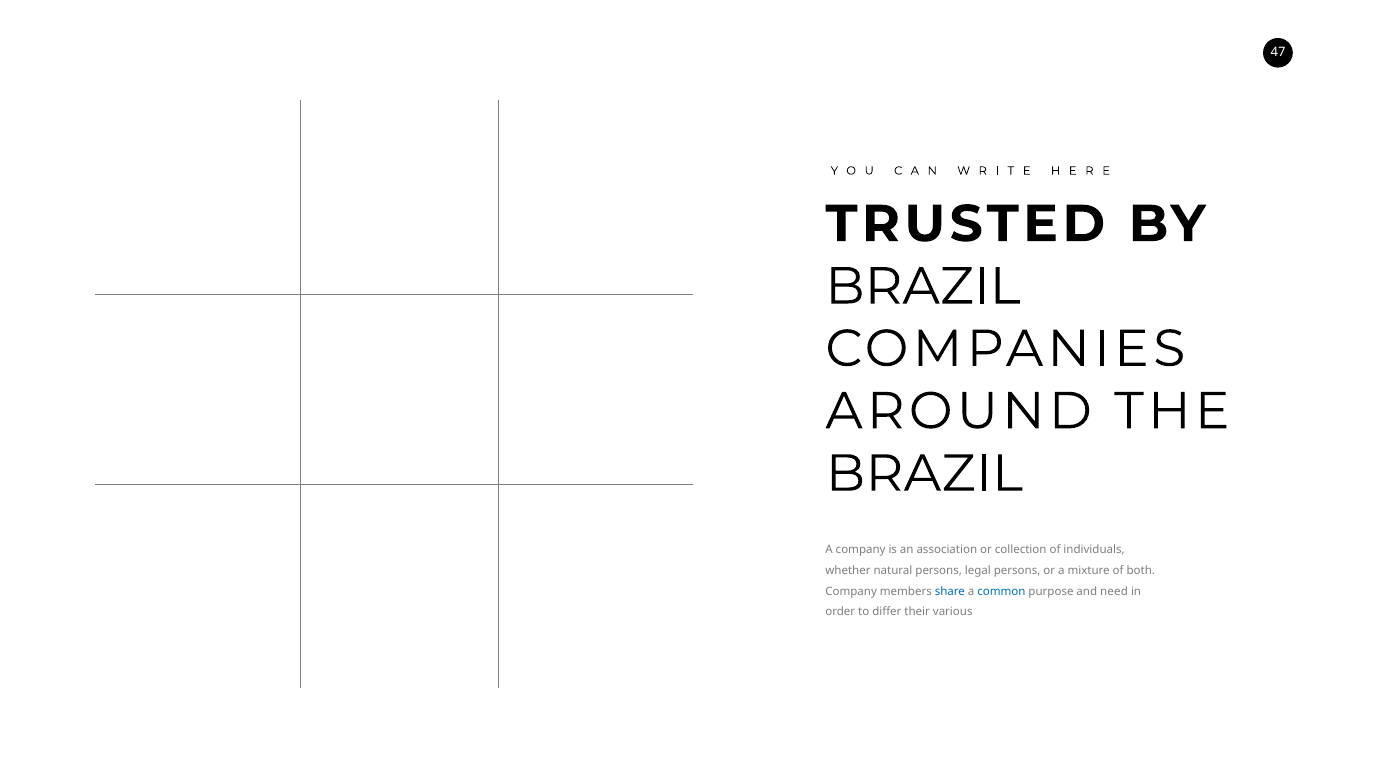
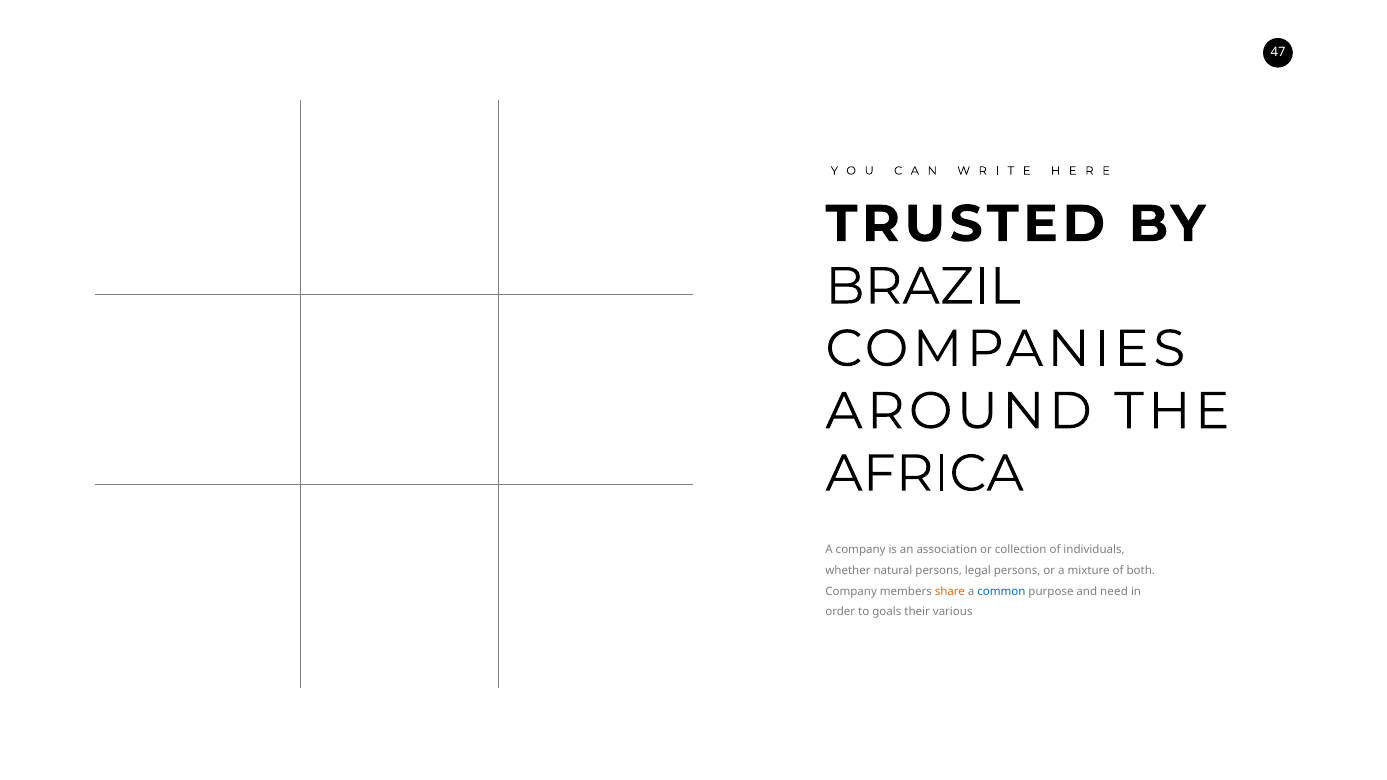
BRAZIL at (924, 474): BRAZIL -> AFRICA
share colour: blue -> orange
differ: differ -> goals
